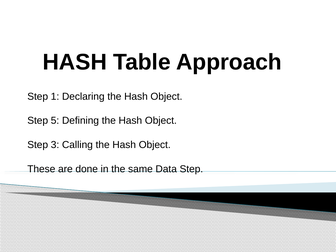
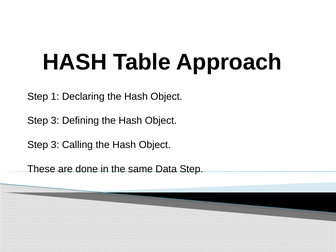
5 at (55, 121): 5 -> 3
